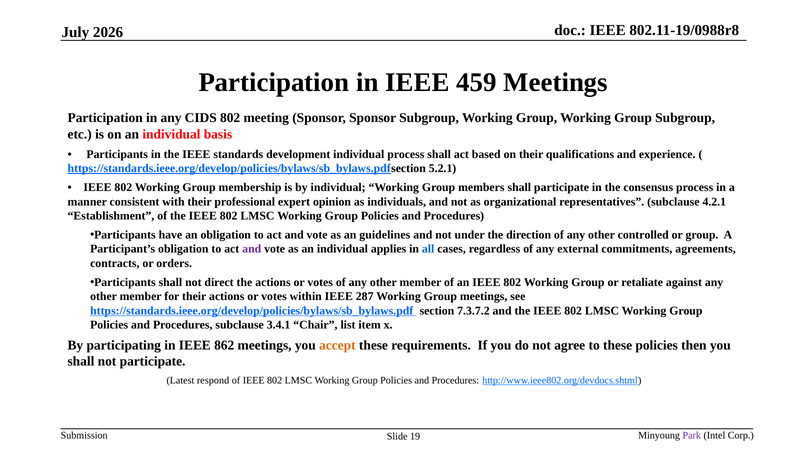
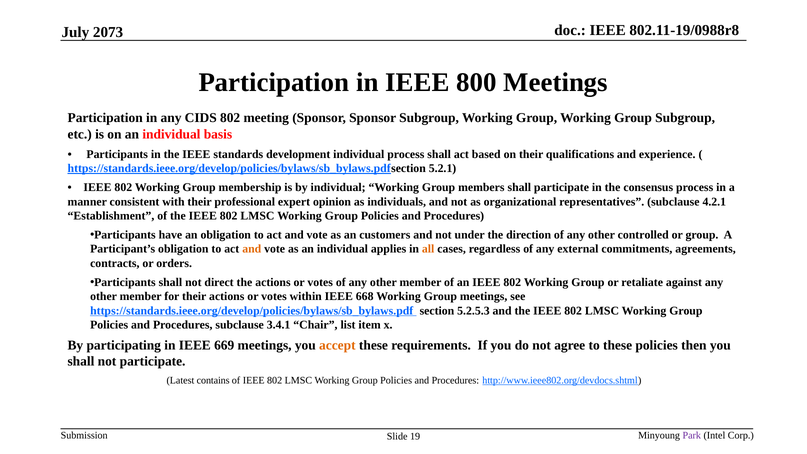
2026: 2026 -> 2073
459: 459 -> 800
guidelines: guidelines -> customers
and at (252, 249) colour: purple -> orange
all colour: blue -> orange
287: 287 -> 668
7.3.7.2: 7.3.7.2 -> 5.2.5.3
862: 862 -> 669
respond: respond -> contains
